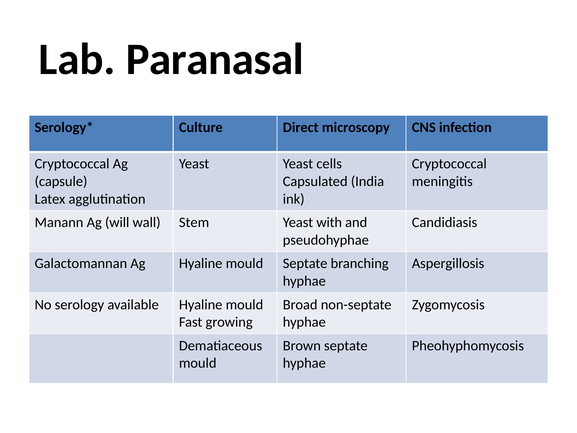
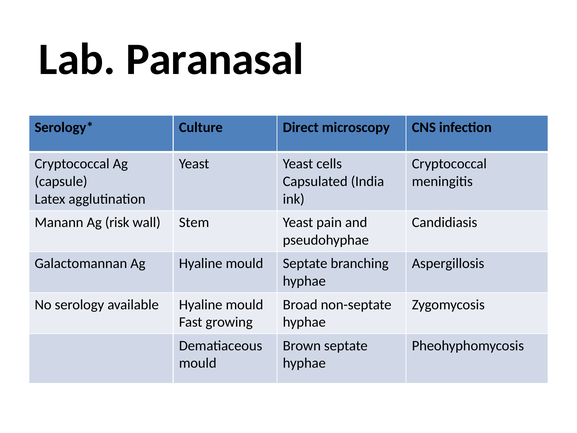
will: will -> risk
with: with -> pain
